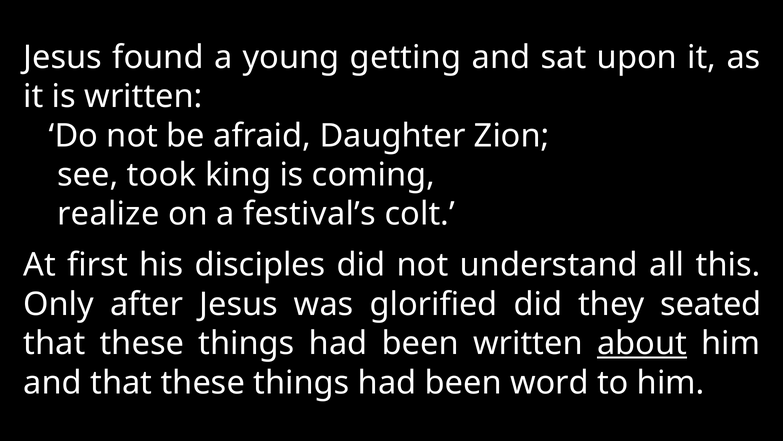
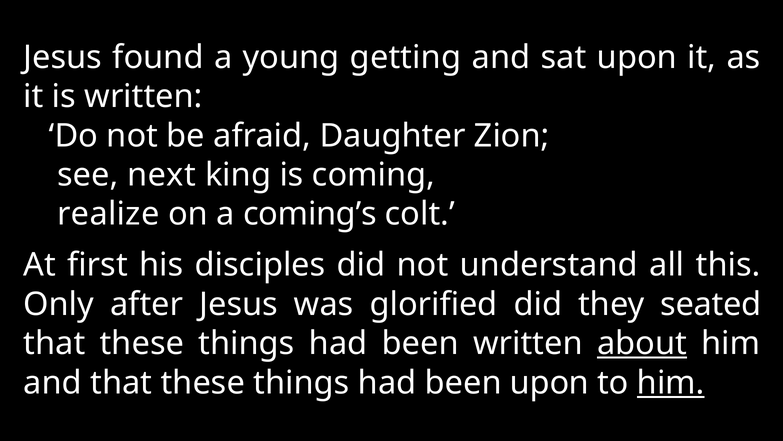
took: took -> next
festival’s: festival’s -> coming’s
been word: word -> upon
him at (671, 382) underline: none -> present
